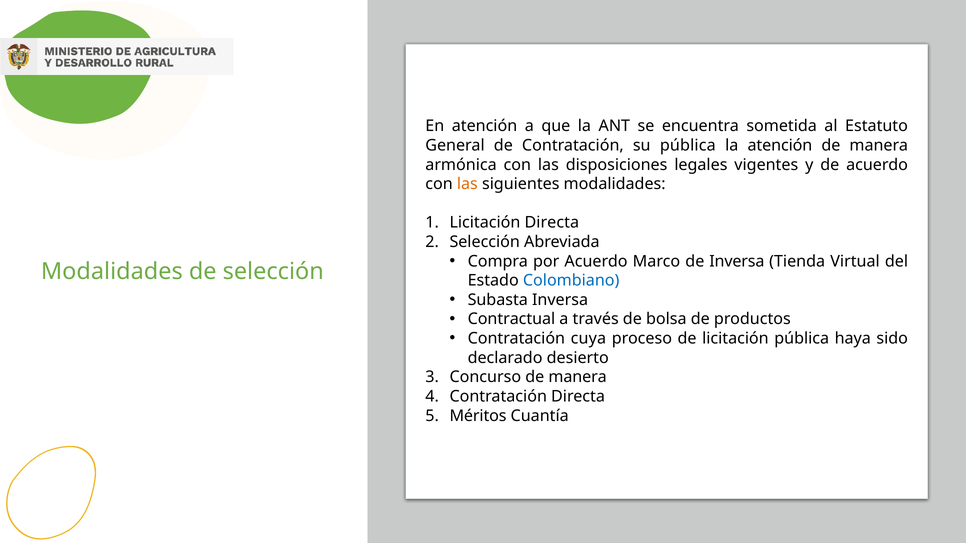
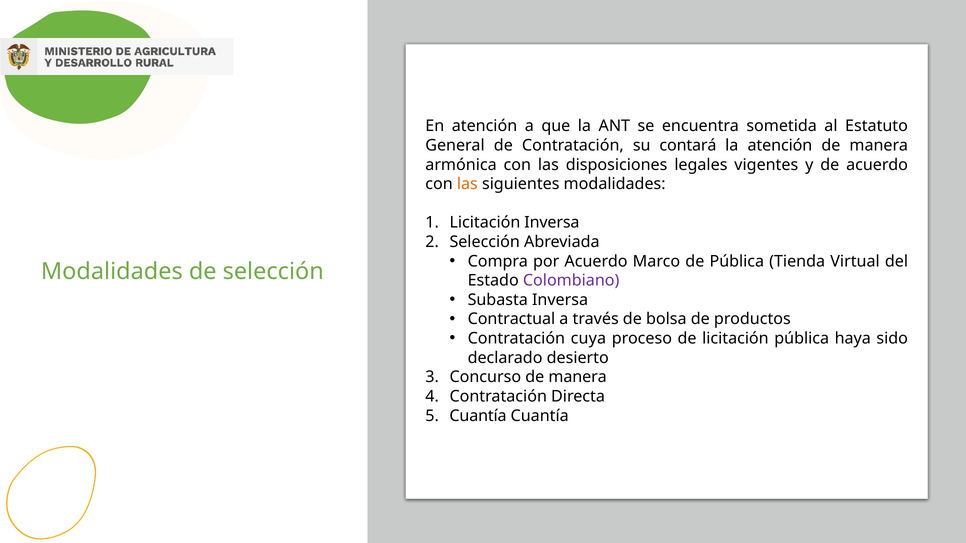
su pública: pública -> contará
Licitación Directa: Directa -> Inversa
de Inversa: Inversa -> Pública
Colombiano colour: blue -> purple
Méritos at (478, 416): Méritos -> Cuantía
